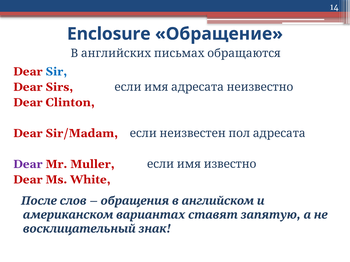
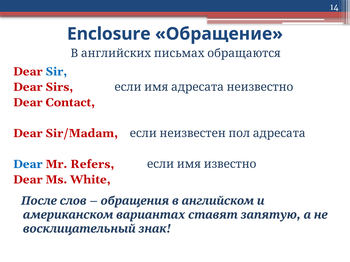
Clinton: Clinton -> Contact
Dear at (28, 164) colour: purple -> blue
Muller: Muller -> Refers
